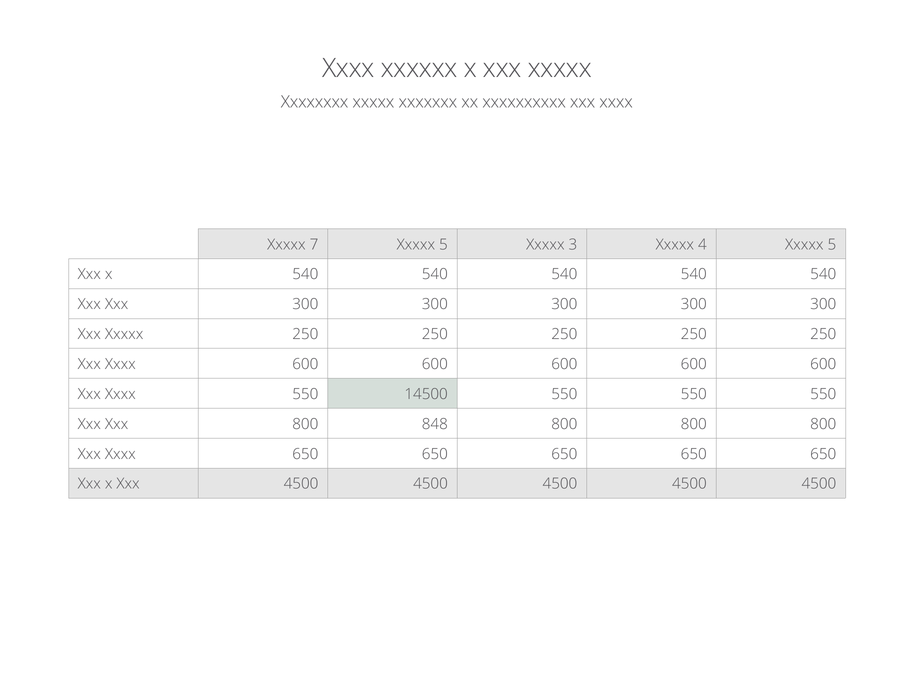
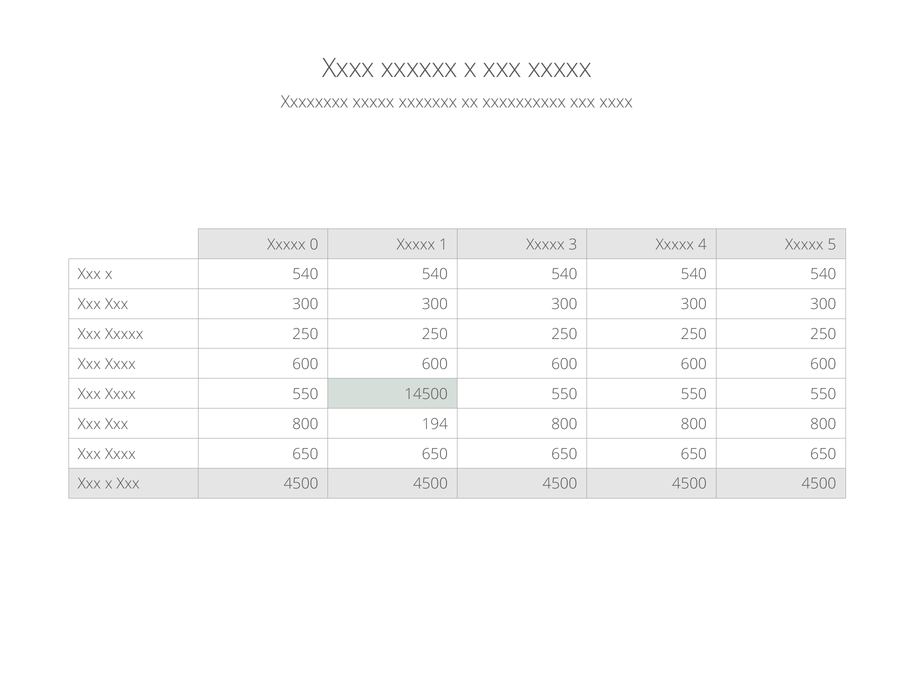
7: 7 -> 0
5 at (443, 244): 5 -> 1
848: 848 -> 194
